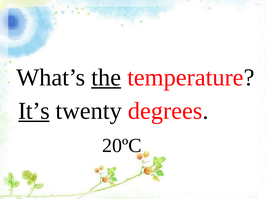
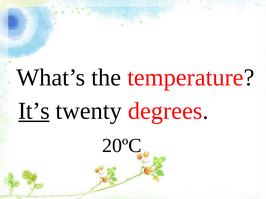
the underline: present -> none
